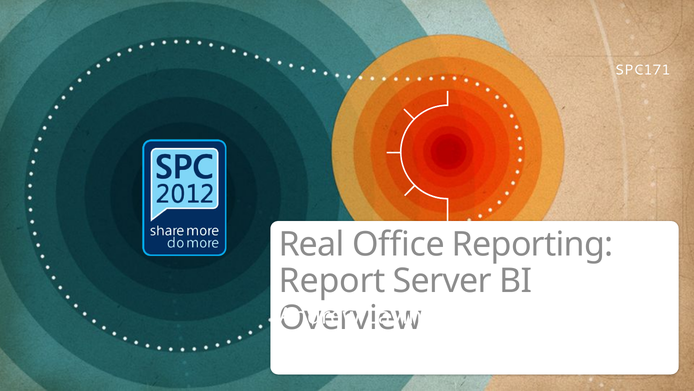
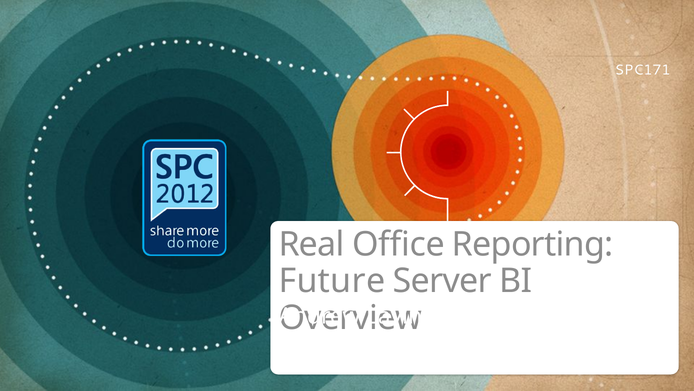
Report: Report -> Future
